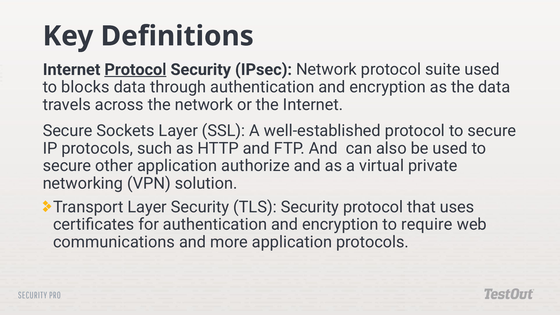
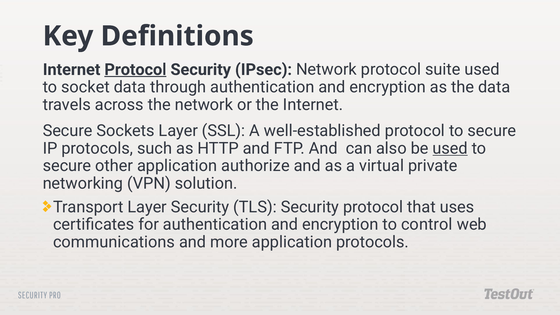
blocks: blocks -> socket
used at (450, 148) underline: none -> present
require: require -> control
